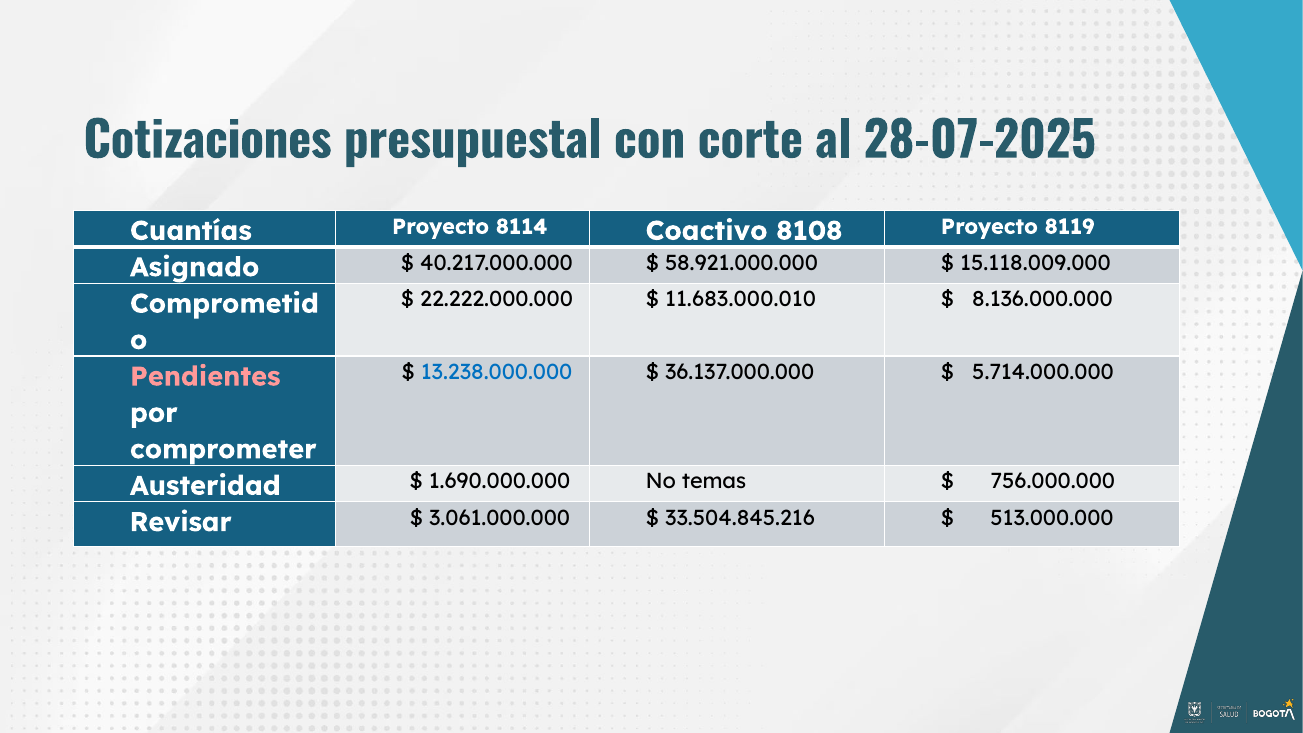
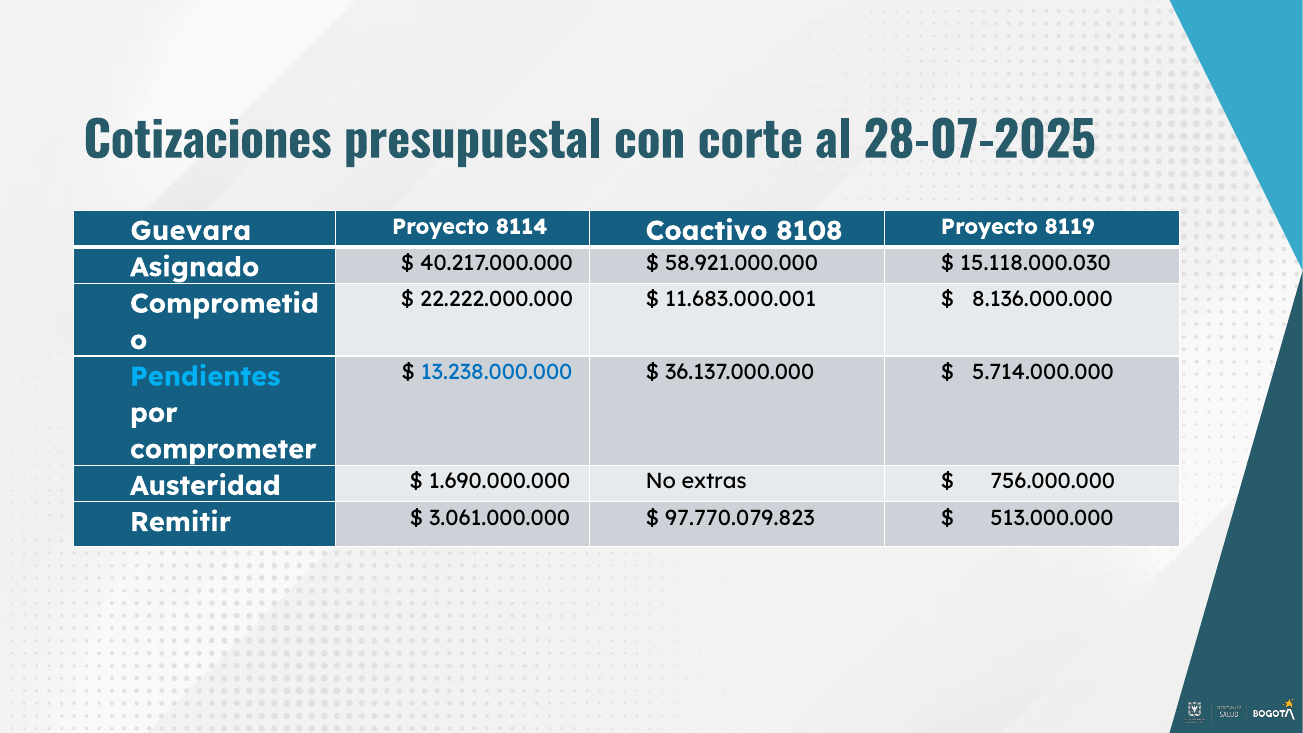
Cuantías: Cuantías -> Guevara
15.118.009.000: 15.118.009.000 -> 15.118.000.030
11.683.000.010: 11.683.000.010 -> 11.683.000.001
Pendientes colour: pink -> light blue
temas: temas -> extras
Revisar: Revisar -> Remitir
33.504.845.216: 33.504.845.216 -> 97.770.079.823
